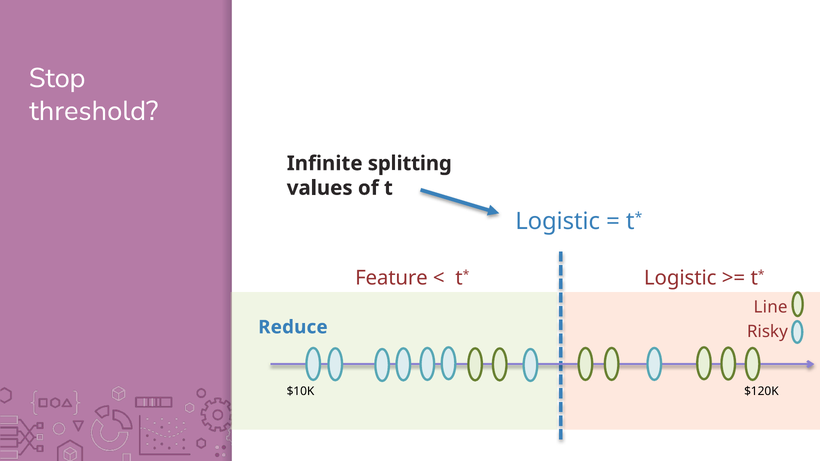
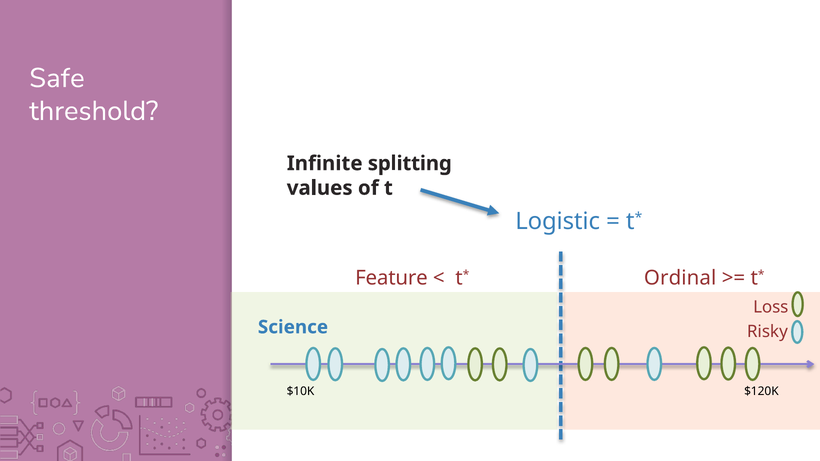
Stop: Stop -> Safe
Logistic at (680, 278): Logistic -> Ordinal
Line: Line -> Loss
Reduce: Reduce -> Science
